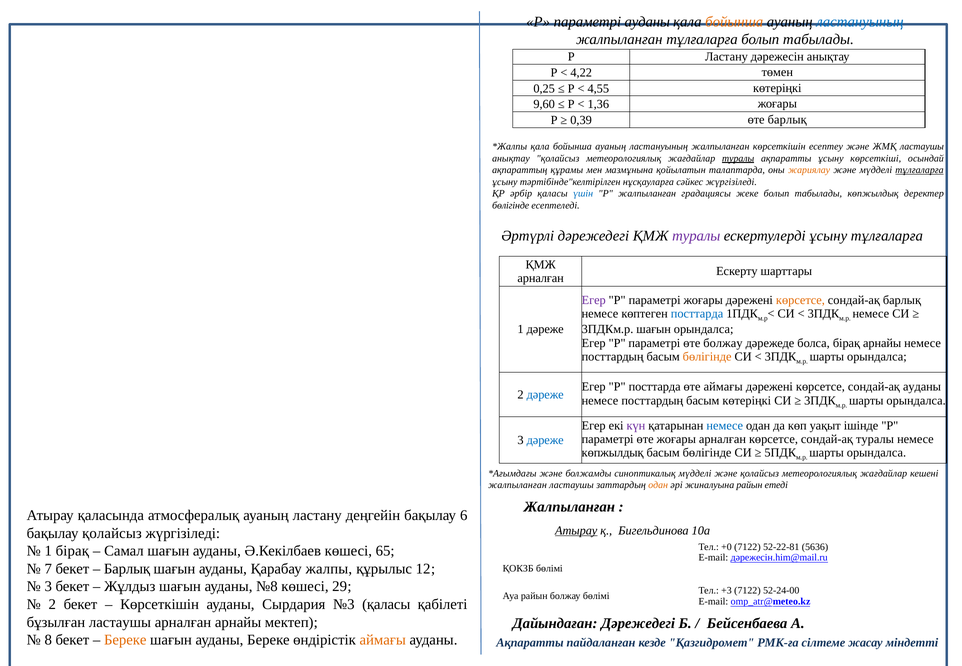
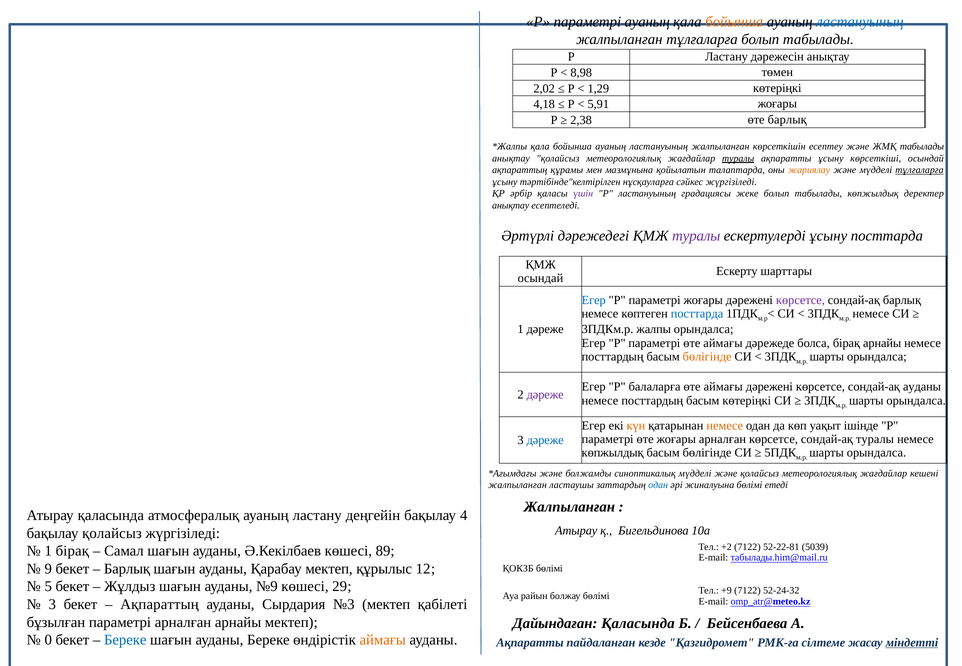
параметрі ауданы: ауданы -> ауаның
4,22: 4,22 -> 8,98
0,25: 0,25 -> 2,02
4,55: 4,55 -> 1,29
9,60: 9,60 -> 4,18
1,36: 1,36 -> 5,91
0,39: 0,39 -> 2,38
ЖМҚ ластаушы: ластаушы -> табылады
үшін colour: blue -> purple
Р жалпыланған: жалпыланған -> ластануының
бөлігінде at (511, 206): бөлігінде -> анықтау
ұсыну тұлғаларға: тұлғаларға -> посттарда
арналған at (541, 278): арналған -> осындай
Егер at (594, 300) colour: purple -> blue
көрсетсе at (800, 300) colour: orange -> purple
3ПДКм.р шағын: шағын -> жалпы
параметрі өте болжау: болжау -> аймағы
Р посттарда: посттарда -> балаларға
дәреже at (545, 395) colour: blue -> purple
күн colour: purple -> orange
немесе at (725, 426) colour: blue -> orange
одан at (658, 485) colour: orange -> blue
жиналуына райын: райын -> бөлімі
6: 6 -> 4
Атырау at (576, 530) underline: present -> none
+0: +0 -> +2
5636: 5636 -> 5039
65: 65 -> 89
дәрежесін.him@mail.ru: дәрежесін.him@mail.ru -> табылады.him@mail.ru
7: 7 -> 9
Қарабау жалпы: жалпы -> мектеп
3 at (48, 587): 3 -> 5
№8: №8 -> №9
+3: +3 -> +9
52-24-00: 52-24-00 -> 52-24-32
2 at (52, 604): 2 -> 3
Көрсеткішін at (160, 604): Көрсеткішін -> Ақпараттың
№3 қаласы: қаласы -> мектеп
бұзылған ластаушы: ластаушы -> параметрі
Дайындаған Дәрежедегі: Дәрежедегі -> Қаласында
8: 8 -> 0
Береке at (125, 640) colour: orange -> blue
міндетті underline: none -> present
